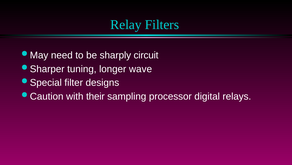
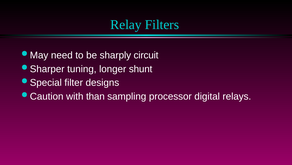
wave: wave -> shunt
their: their -> than
